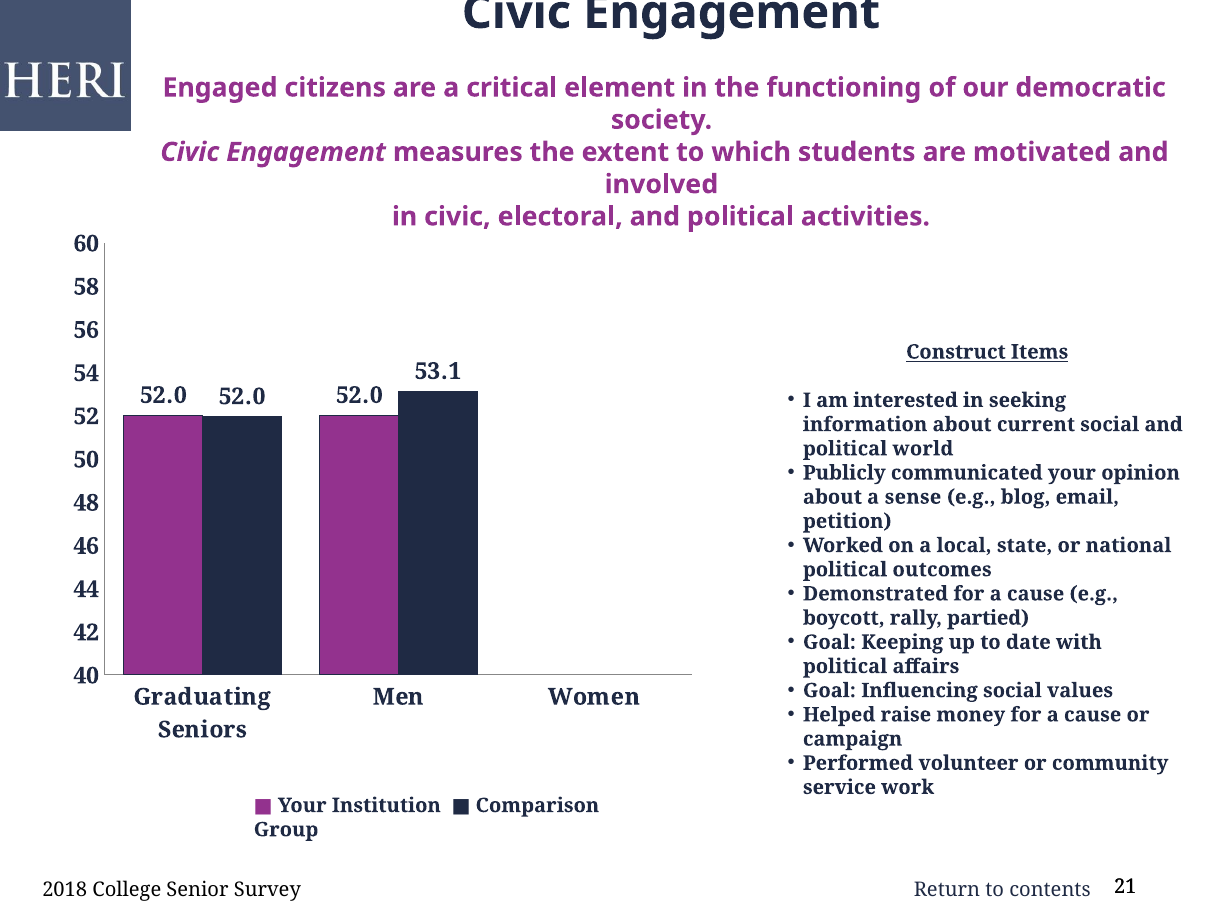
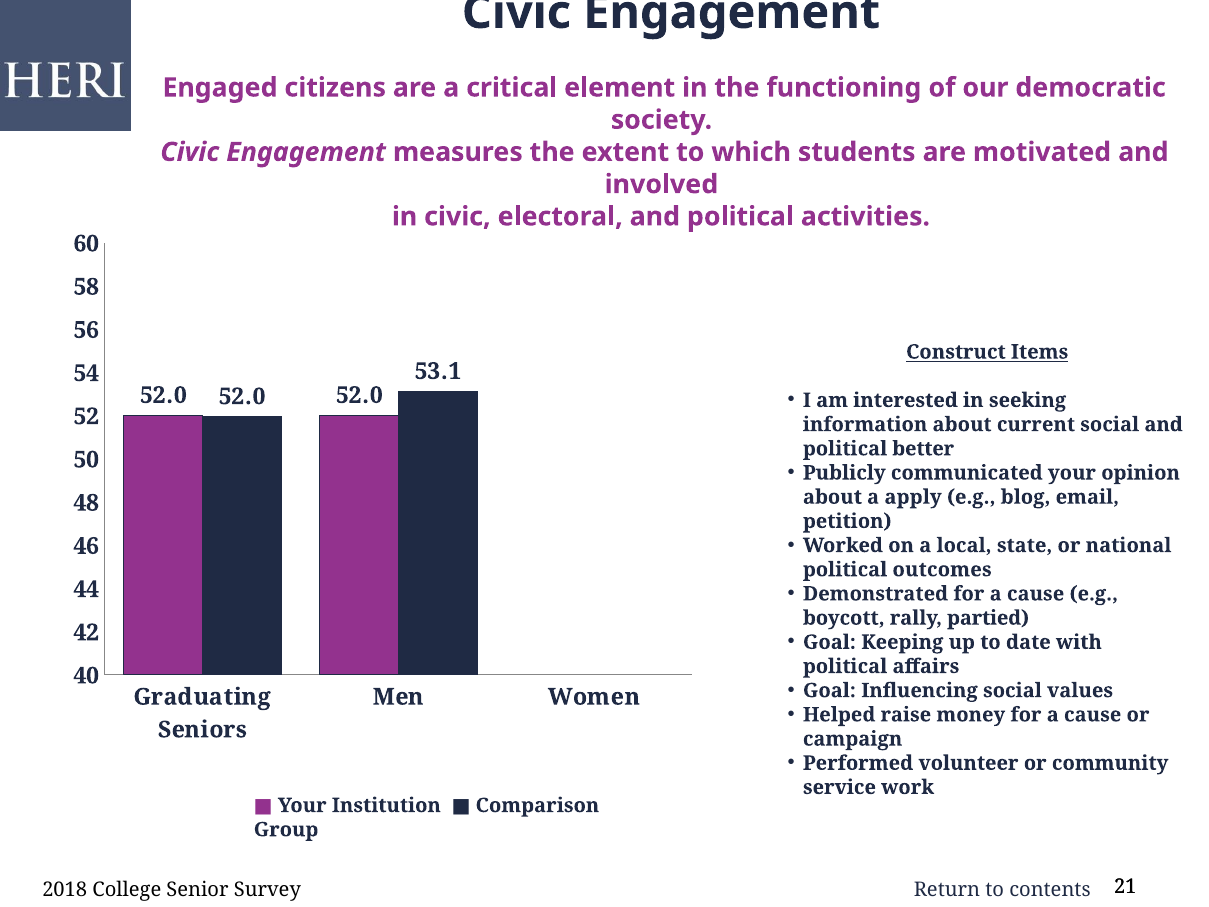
world: world -> better
sense: sense -> apply
